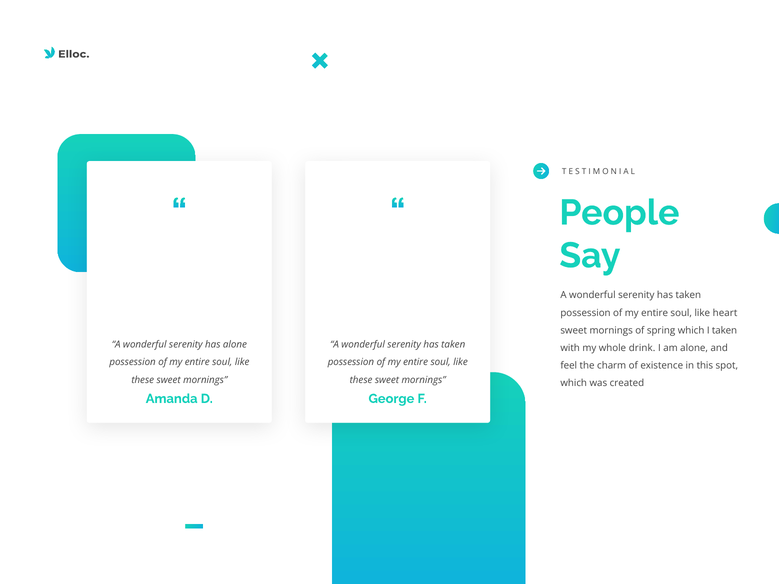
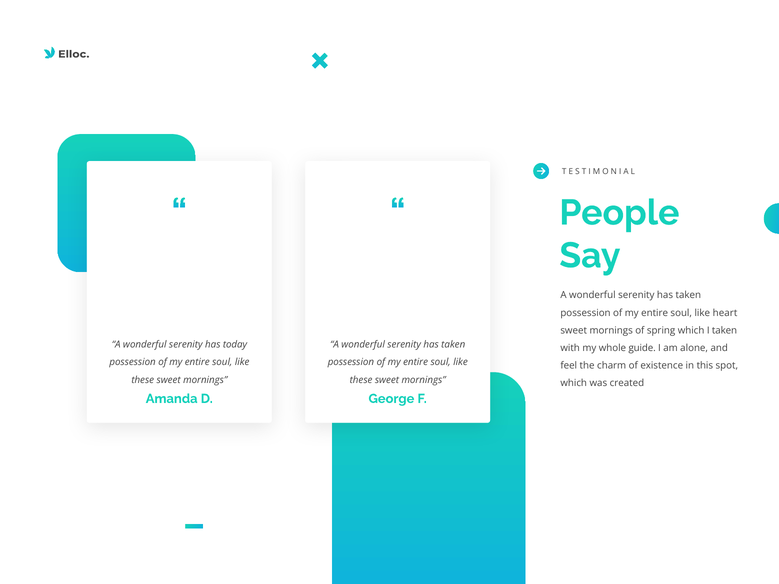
has alone: alone -> today
drink: drink -> guide
